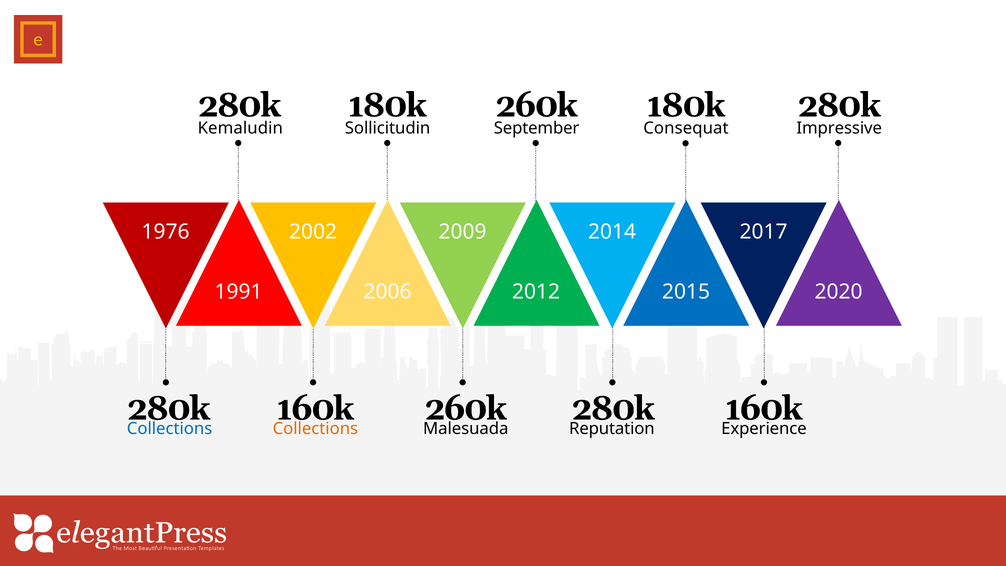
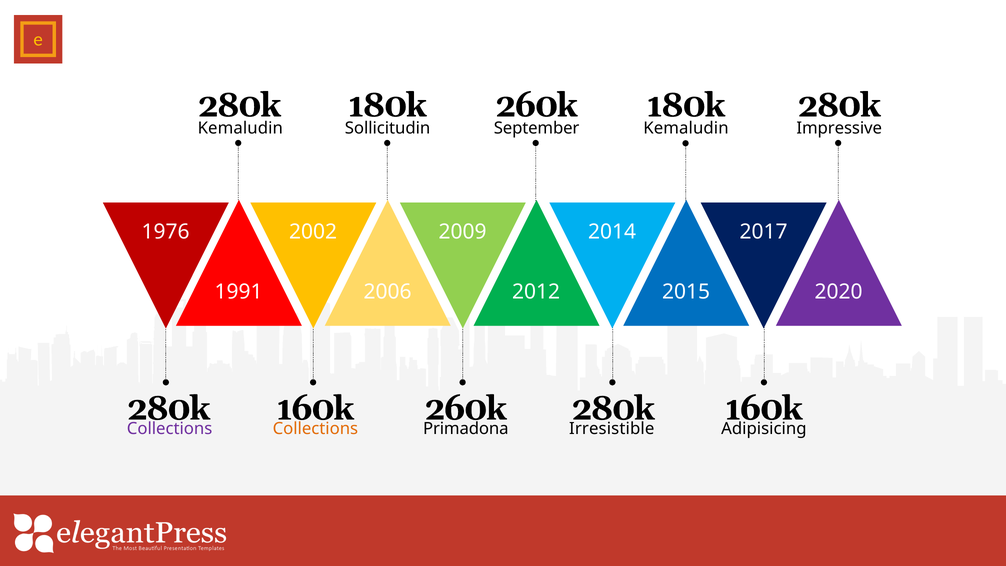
Consequat at (686, 128): Consequat -> Kemaludin
Collections at (170, 429) colour: blue -> purple
Malesuada: Malesuada -> Primadona
Reputation: Reputation -> Irresistible
Experience: Experience -> Adipisicing
